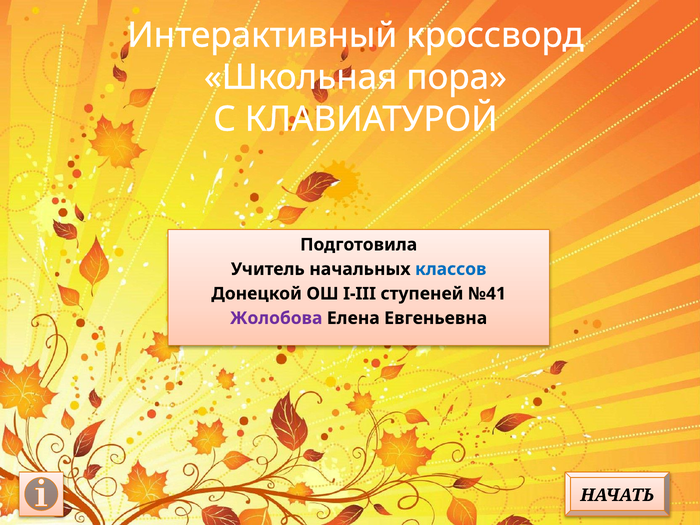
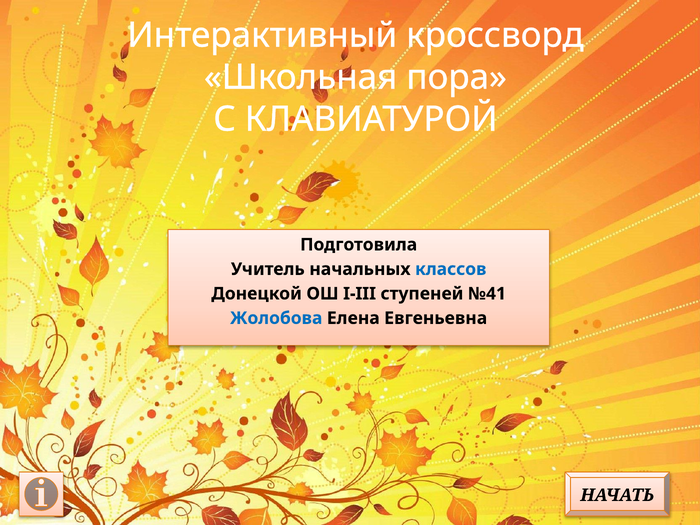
Жолобова colour: purple -> blue
